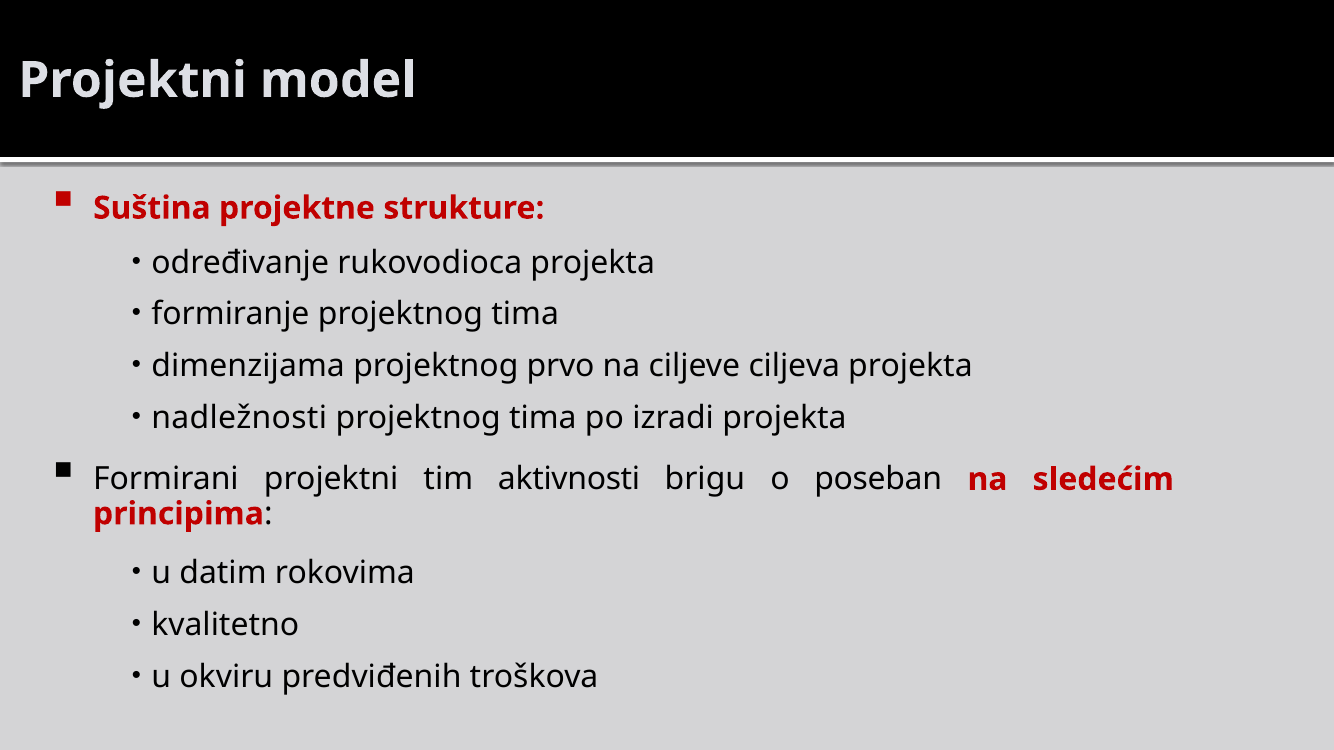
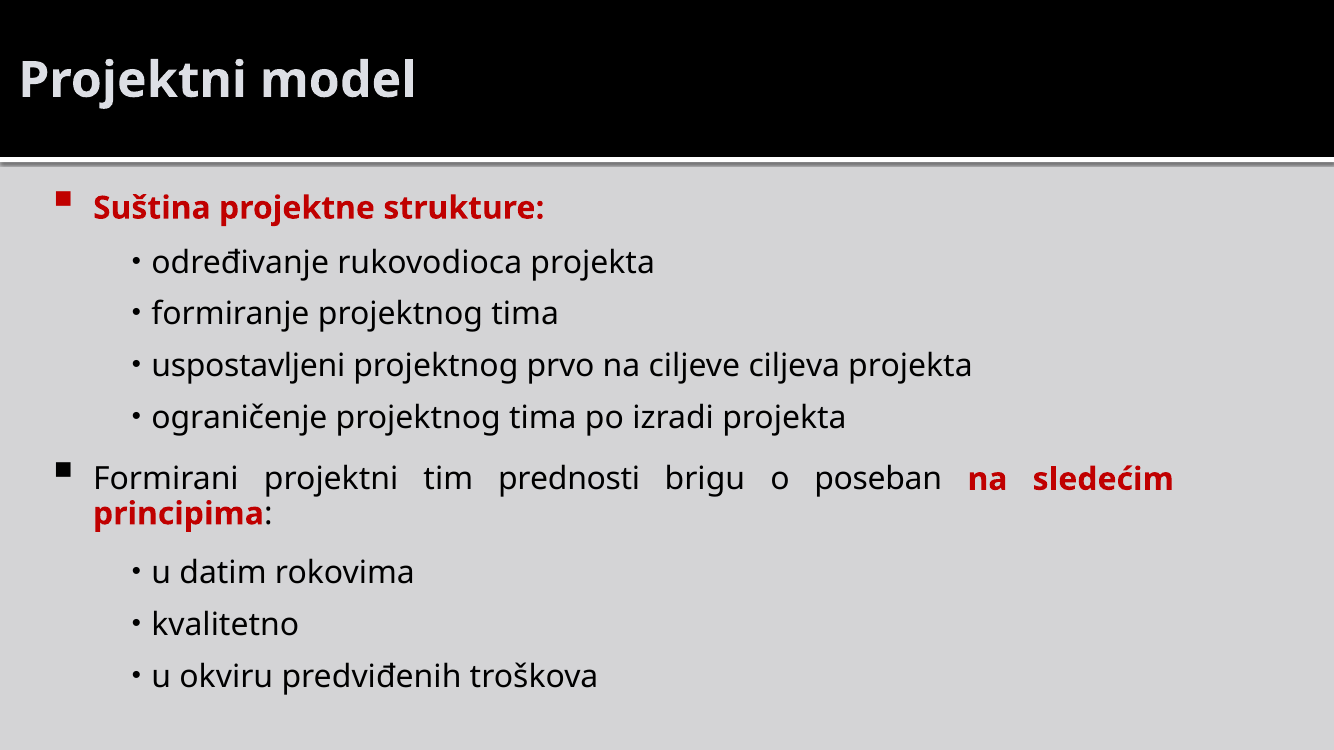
dimenzijama: dimenzijama -> uspostavljeni
nadležnosti: nadležnosti -> ograničenje
aktivnosti: aktivnosti -> prednosti
